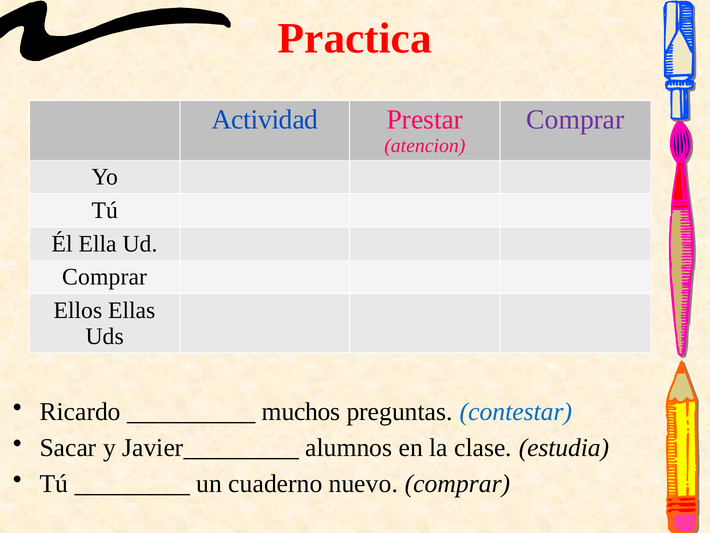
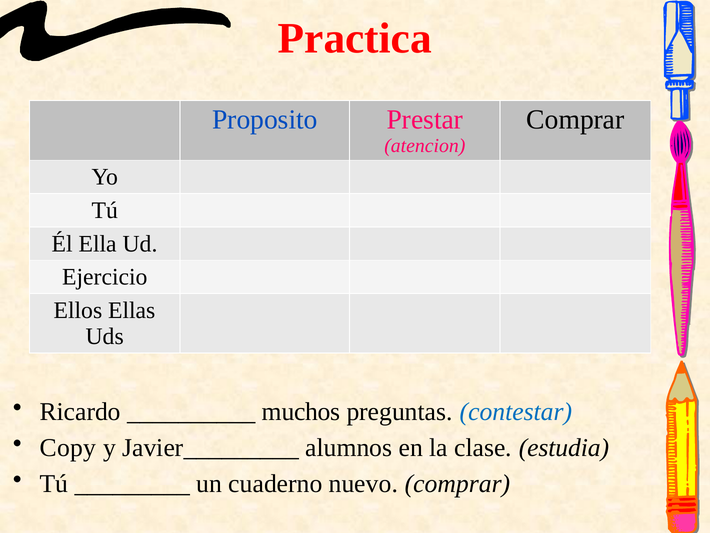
Actividad: Actividad -> Proposito
Comprar at (575, 120) colour: purple -> black
Comprar at (105, 277): Comprar -> Ejercicio
Sacar: Sacar -> Copy
